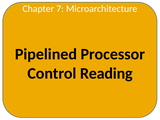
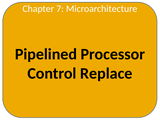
Reading: Reading -> Replace
